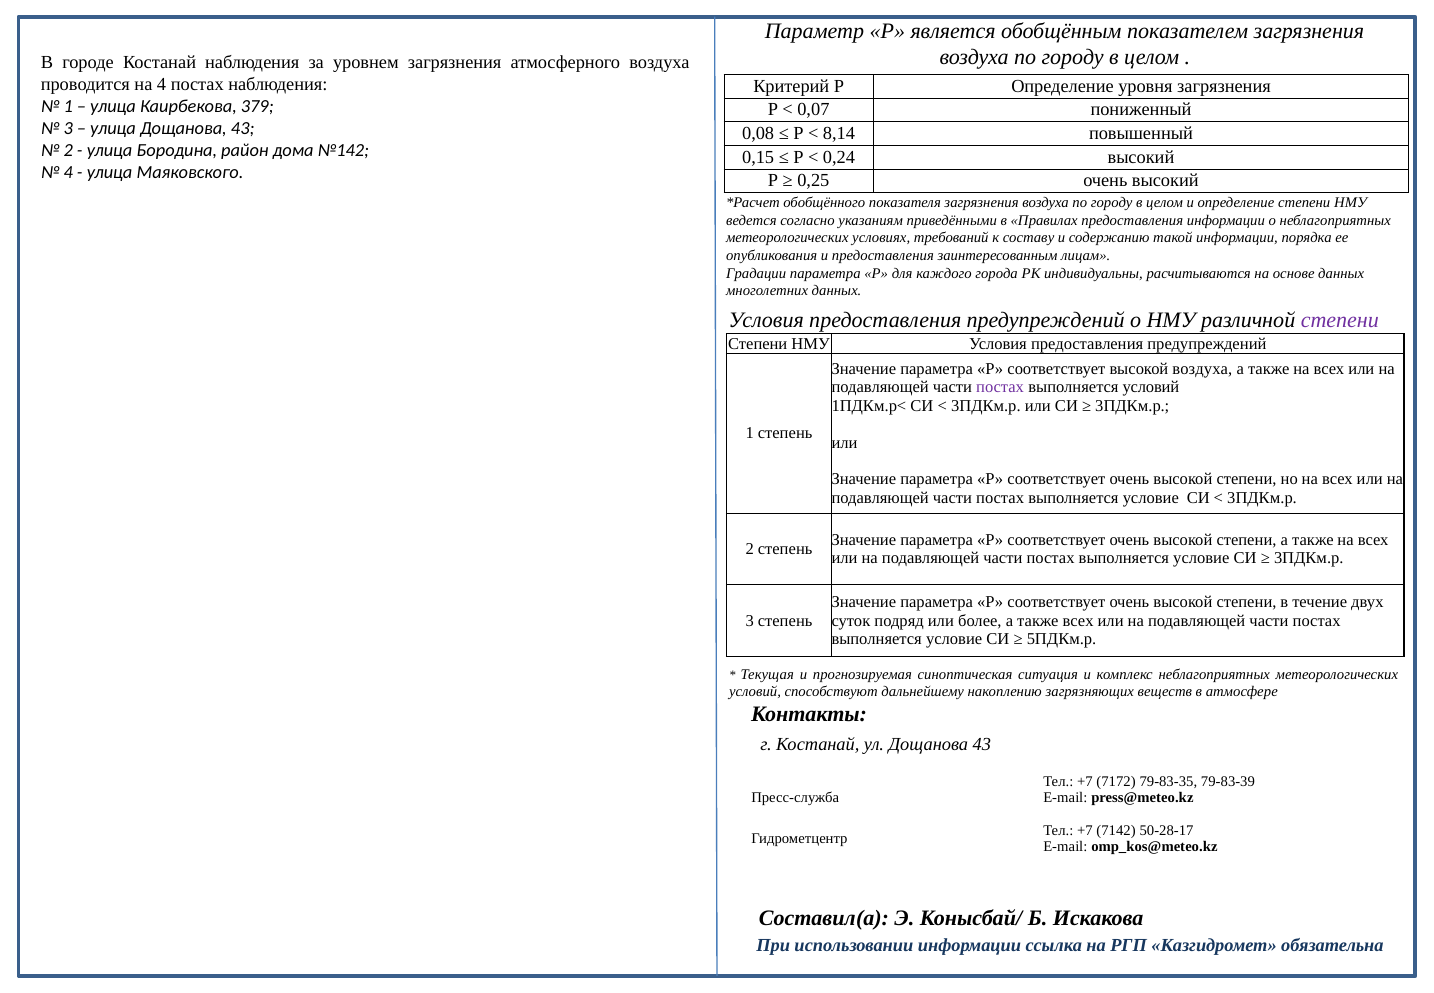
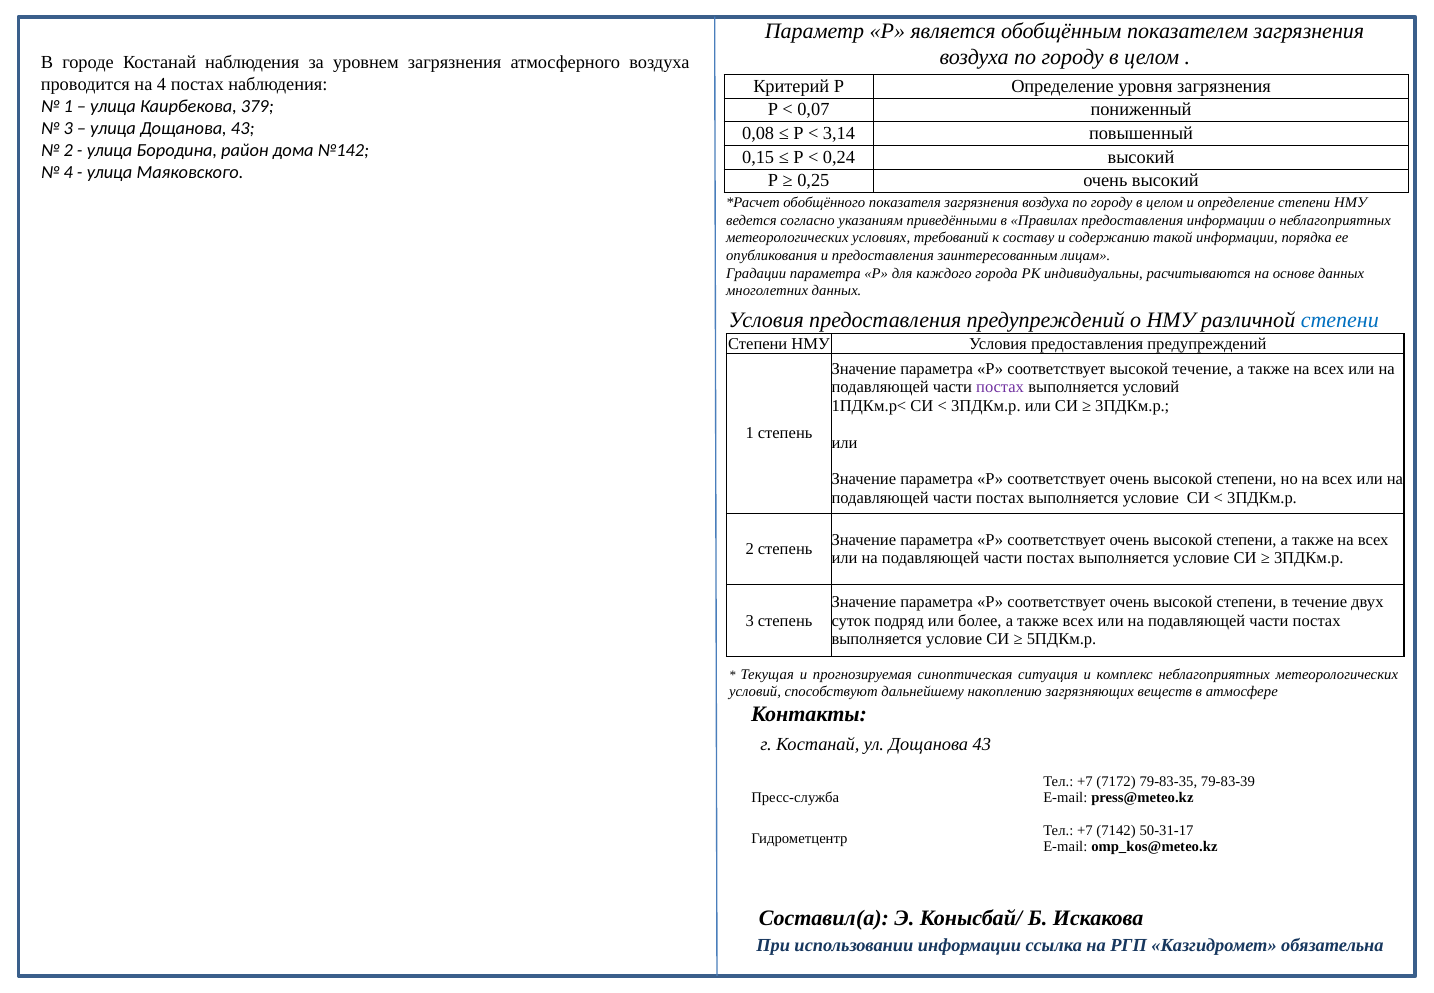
8,14: 8,14 -> 3,14
степени at (1340, 320) colour: purple -> blue
высокой воздуха: воздуха -> течение
50-28-17: 50-28-17 -> 50-31-17
